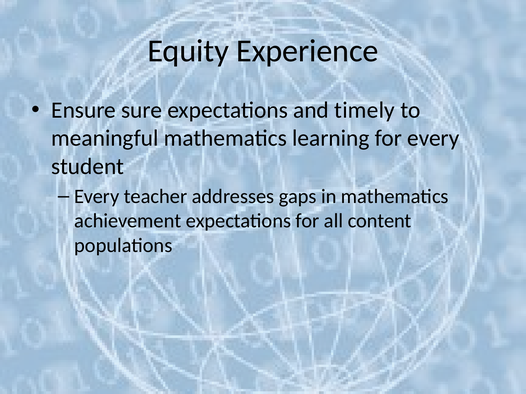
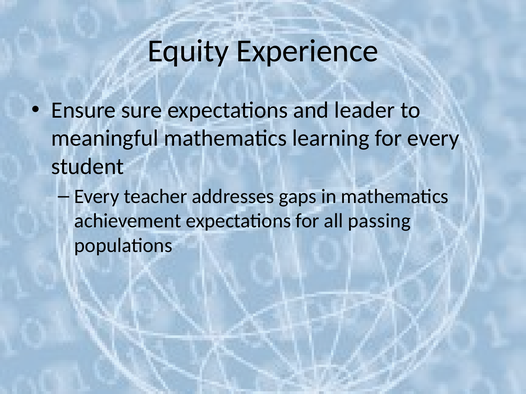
timely: timely -> leader
content: content -> passing
